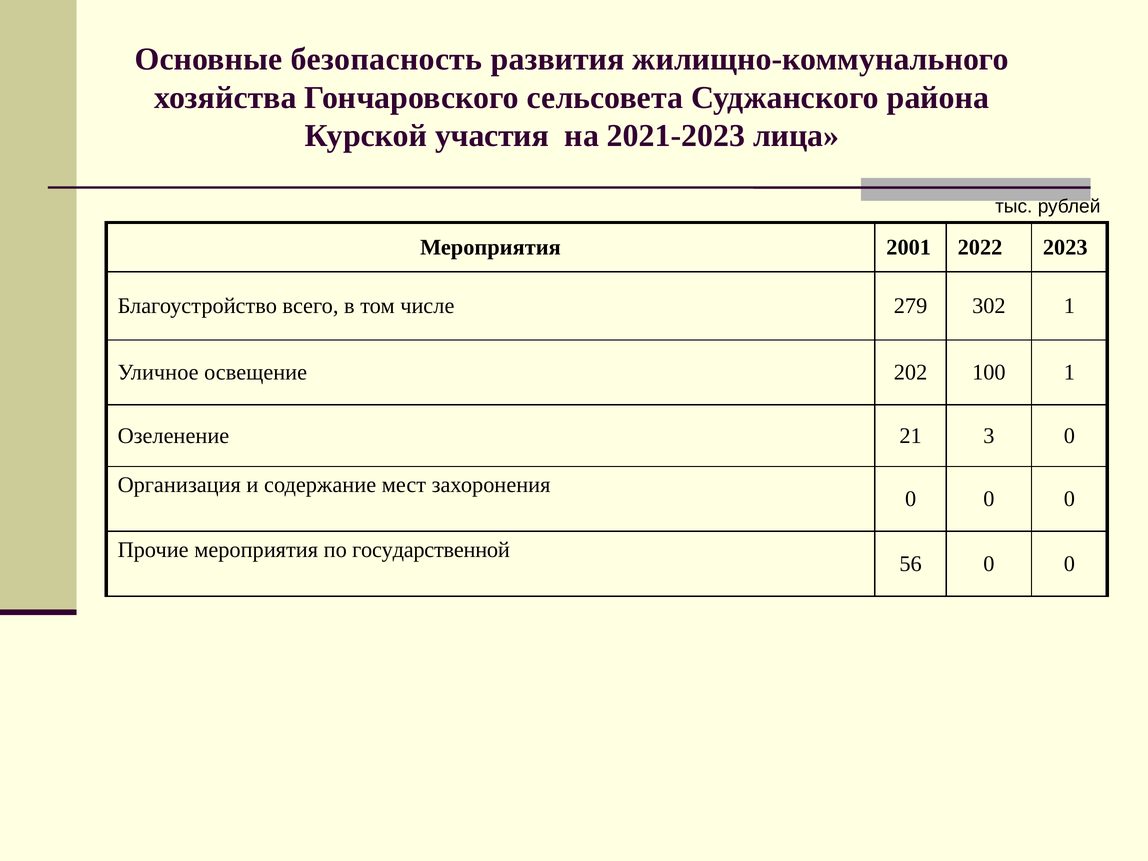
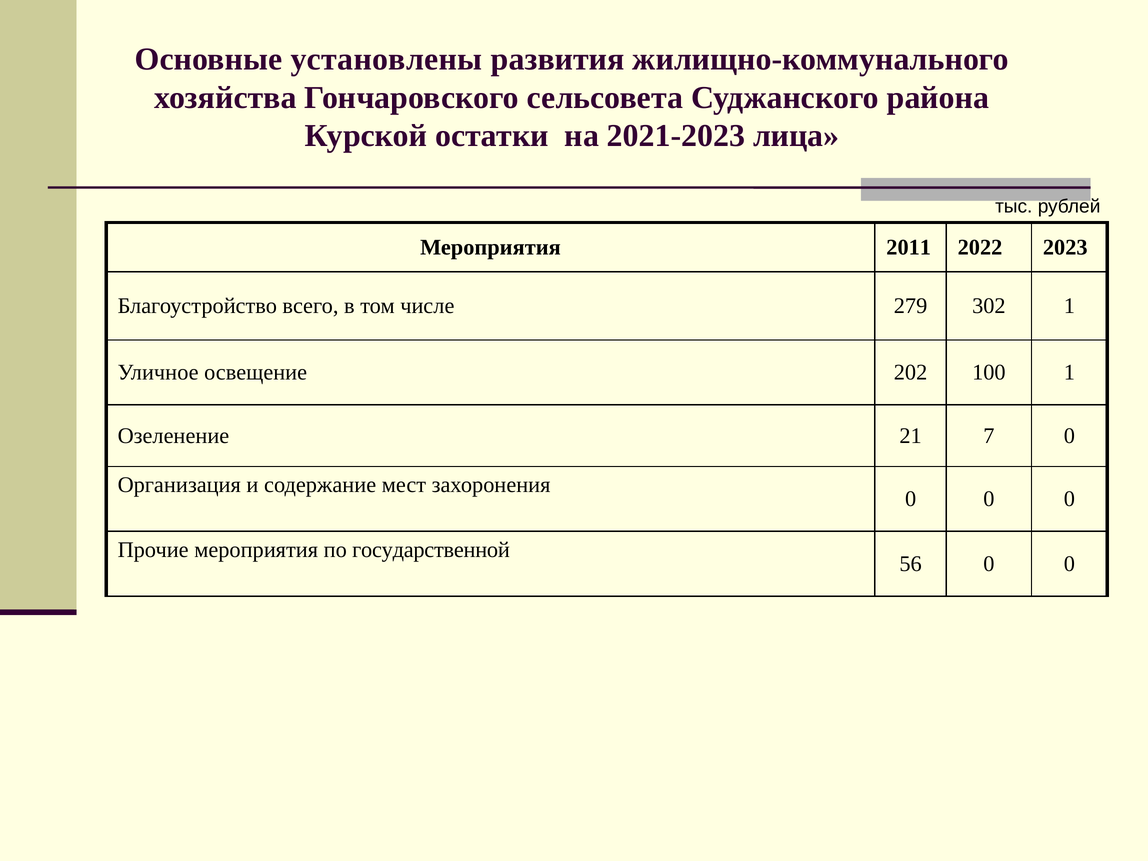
безопасность: безопасность -> установлены
участия: участия -> остатки
2001: 2001 -> 2011
3: 3 -> 7
